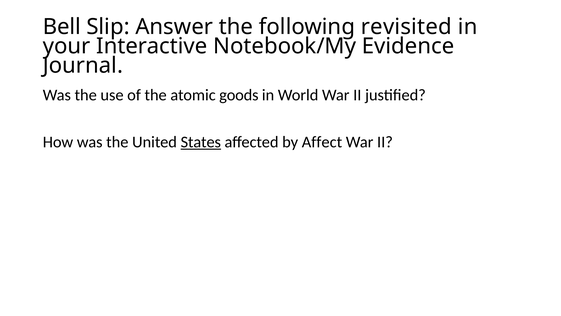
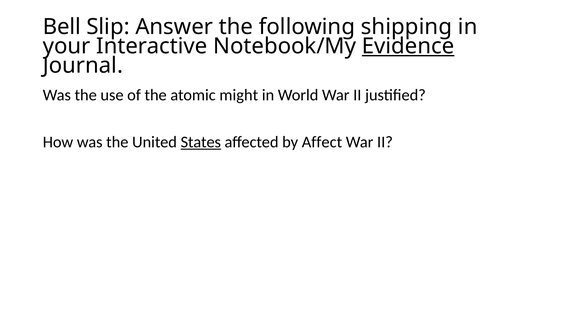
revisited: revisited -> shipping
Evidence underline: none -> present
goods: goods -> might
